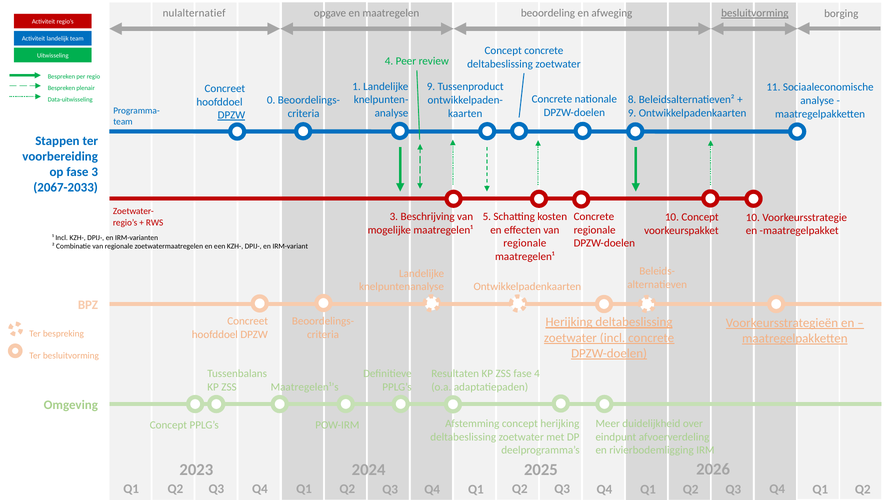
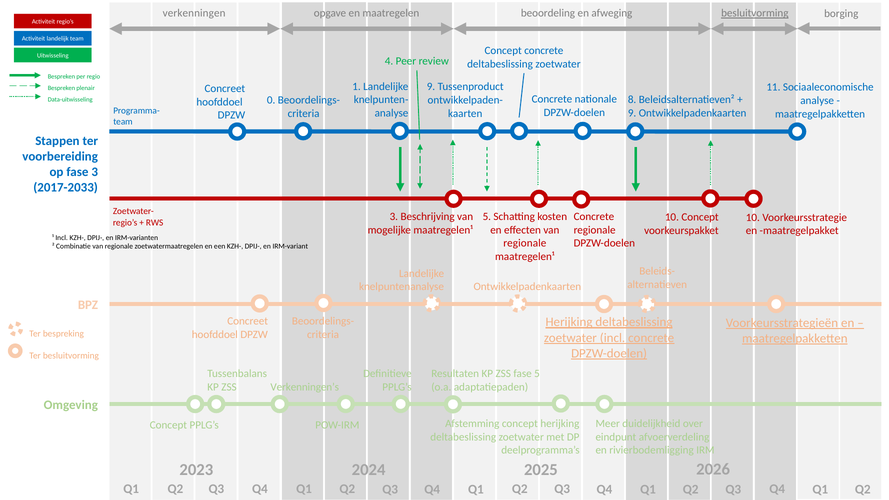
nulalternatief: nulalternatief -> verkenningen
DPZW at (231, 115) underline: present -> none
2067-2033: 2067-2033 -> 2017-2033
fase 4: 4 -> 5
Maatregelen¹’s: Maatregelen¹’s -> Verkenningen’s
